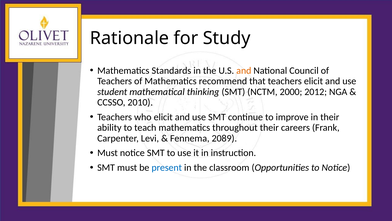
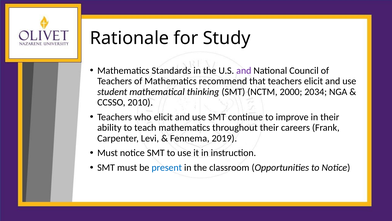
and at (244, 70) colour: orange -> purple
2012: 2012 -> 2034
2089: 2089 -> 2019
